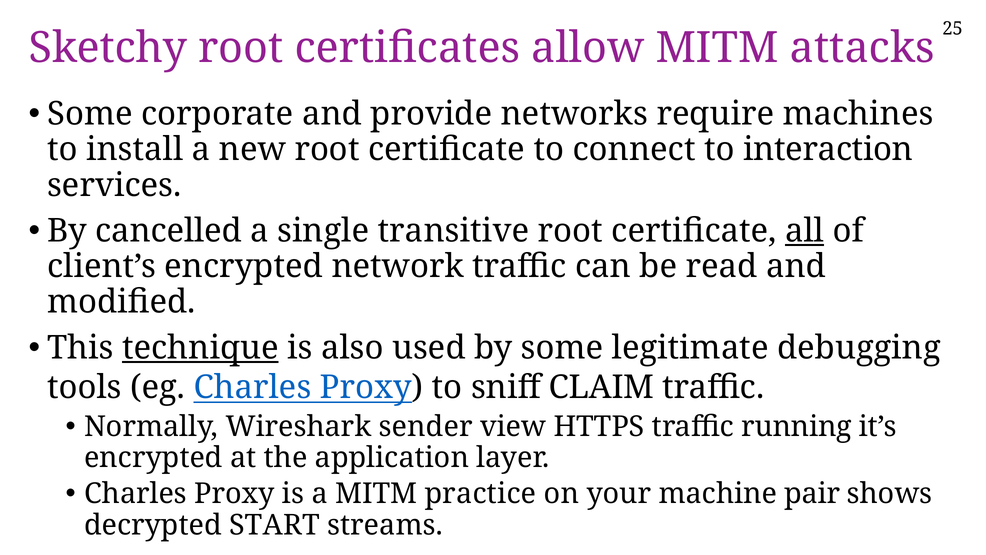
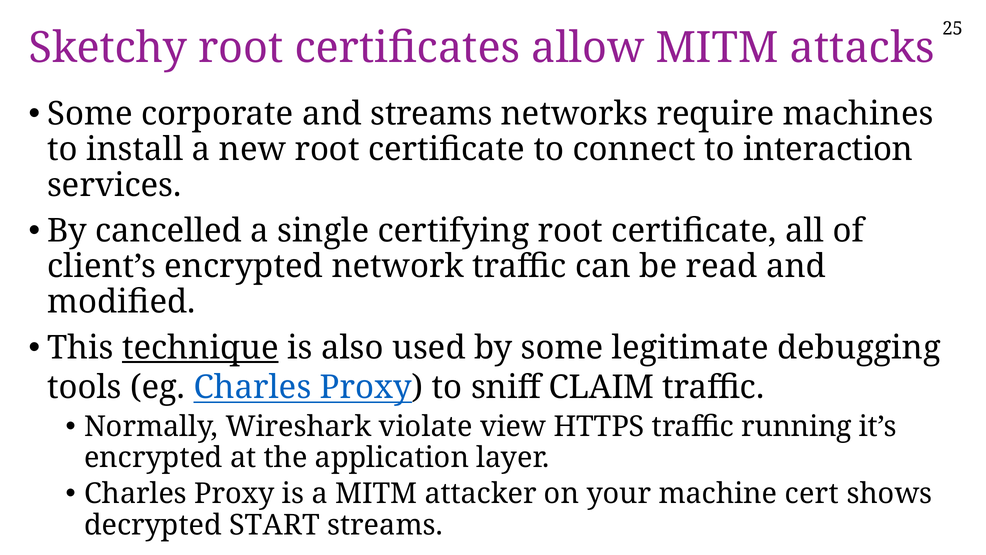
and provide: provide -> streams
transitive: transitive -> certifying
all underline: present -> none
sender: sender -> violate
practice: practice -> attacker
pair: pair -> cert
